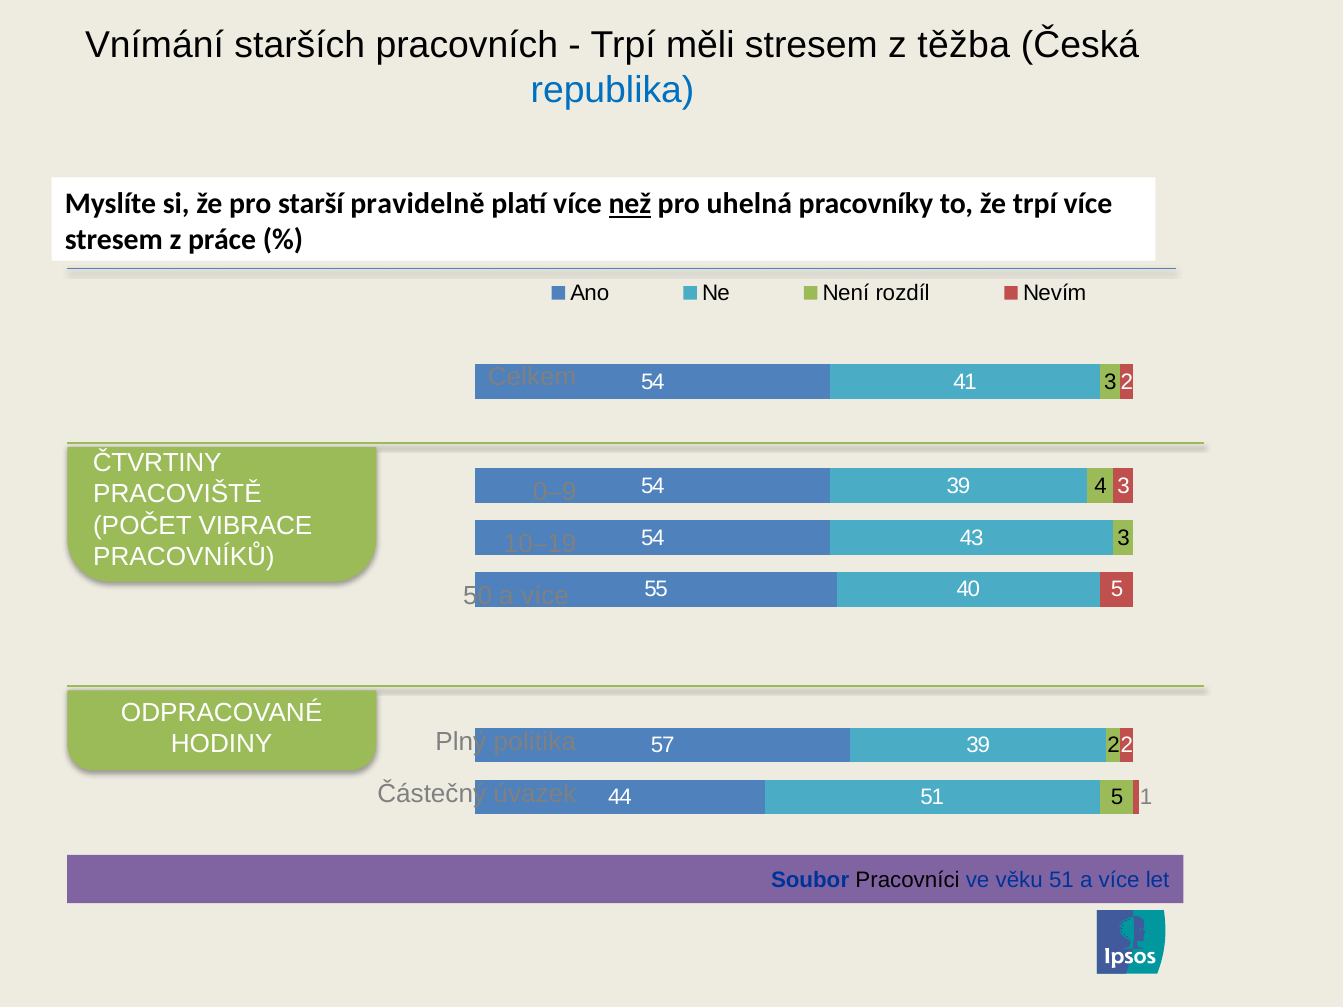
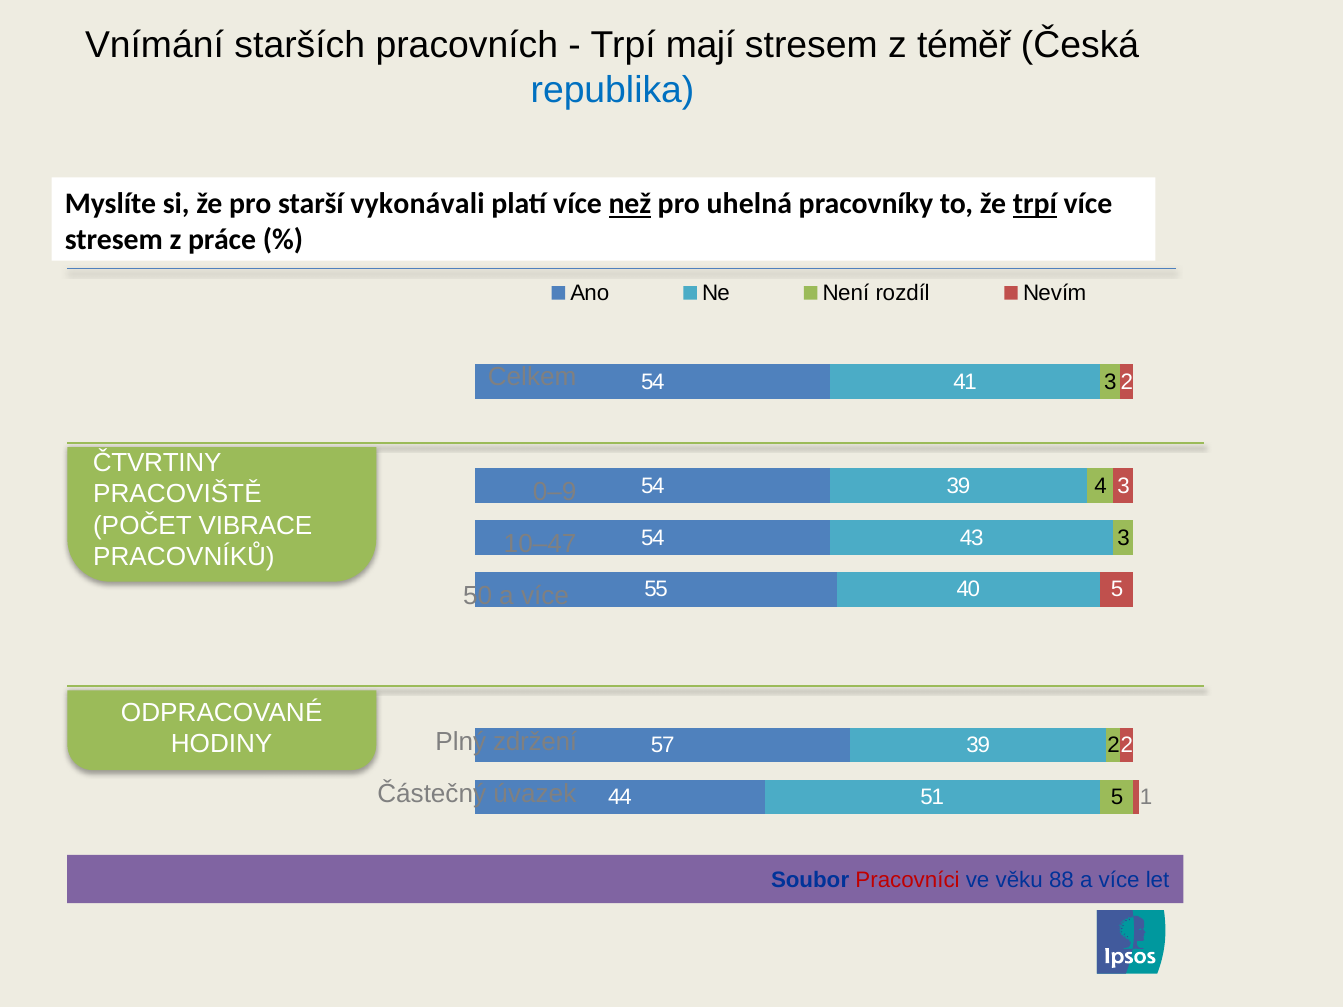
měli: měli -> mají
těžba: těžba -> téměř
pravidelně: pravidelně -> vykonávali
trpí at (1035, 204) underline: none -> present
10–19: 10–19 -> 10–47
politika: politika -> zdržení
Pracovníci colour: black -> red
věku 51: 51 -> 88
